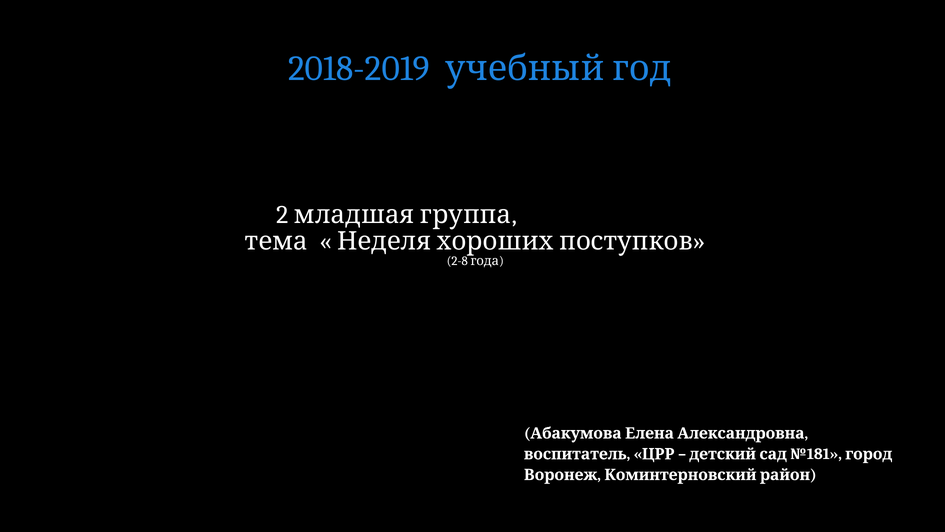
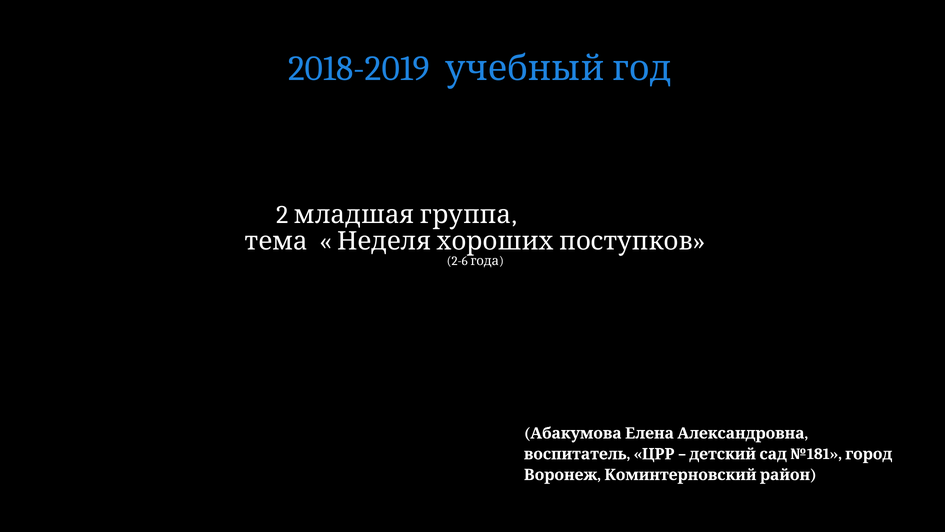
2-8: 2-8 -> 2-6
